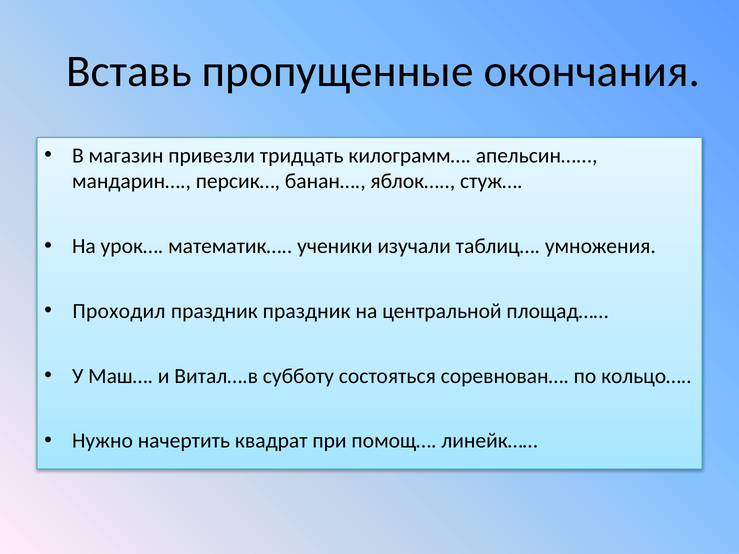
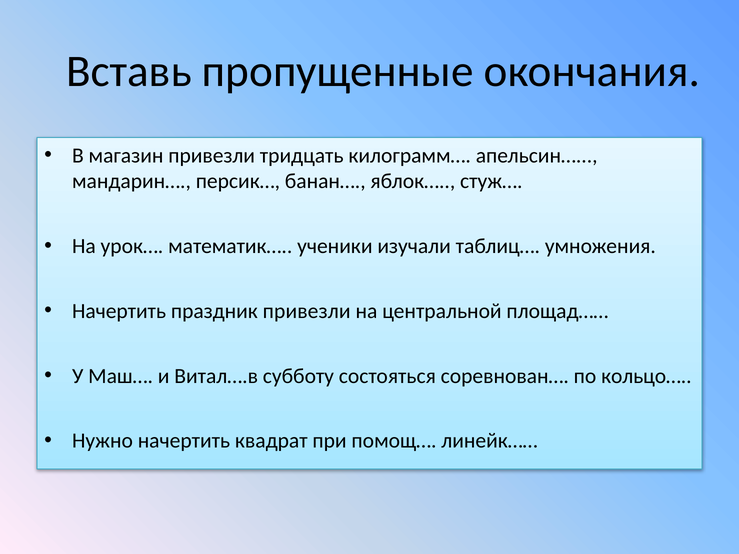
Проходил at (119, 311): Проходил -> Начертить
праздник праздник: праздник -> привезли
